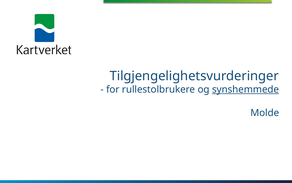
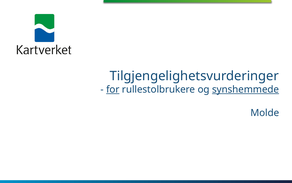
for underline: none -> present
